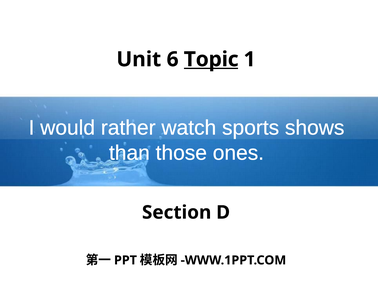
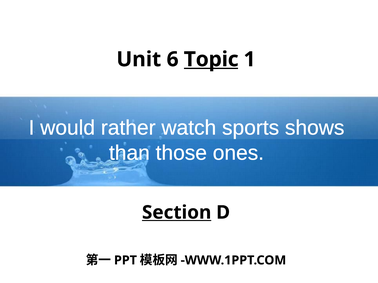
Section underline: none -> present
